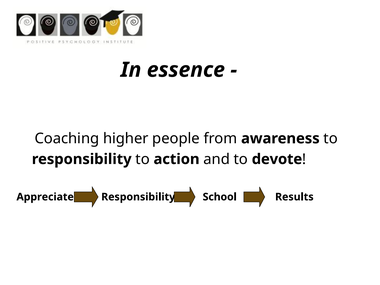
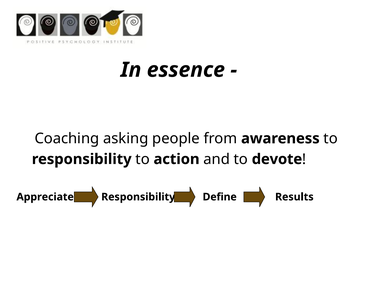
higher: higher -> asking
School: School -> Define
